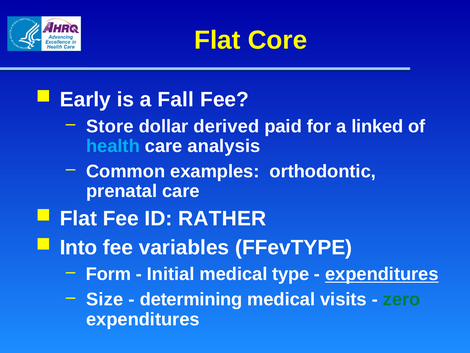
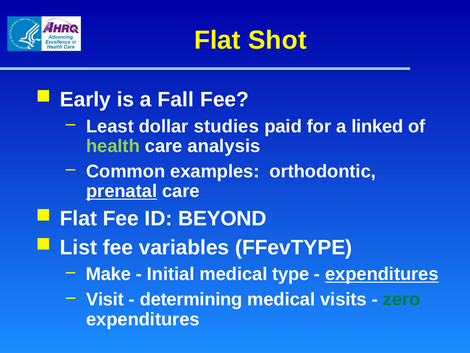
Core: Core -> Shot
Store: Store -> Least
derived: derived -> studies
health colour: light blue -> light green
prenatal underline: none -> present
RATHER: RATHER -> BEYOND
Into: Into -> List
Form: Form -> Make
Size: Size -> Visit
